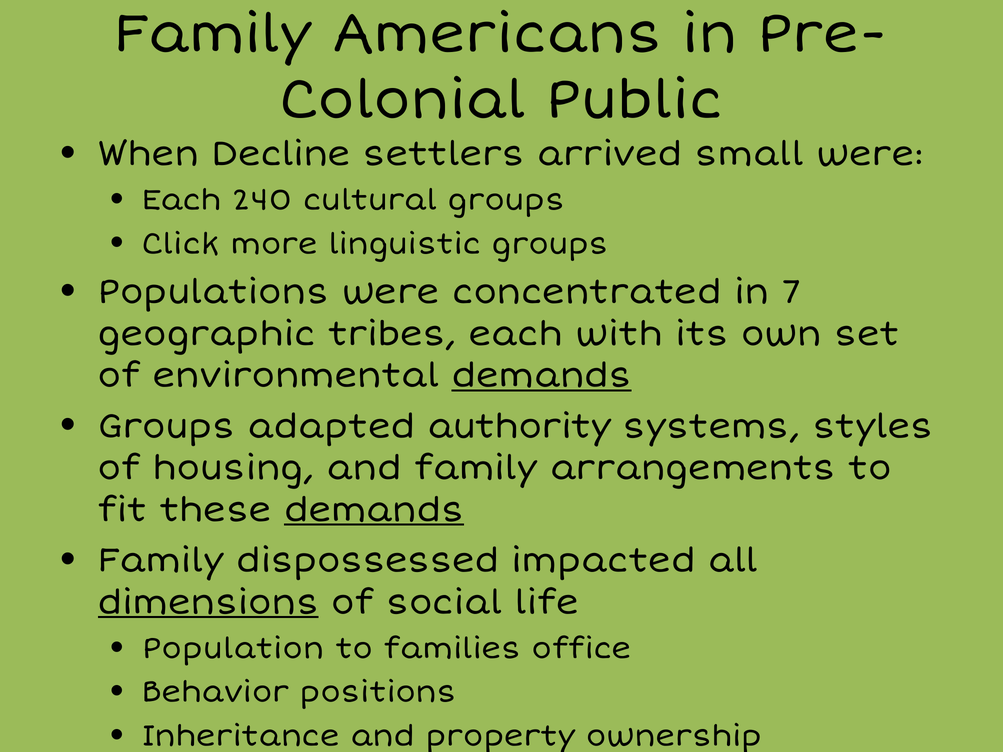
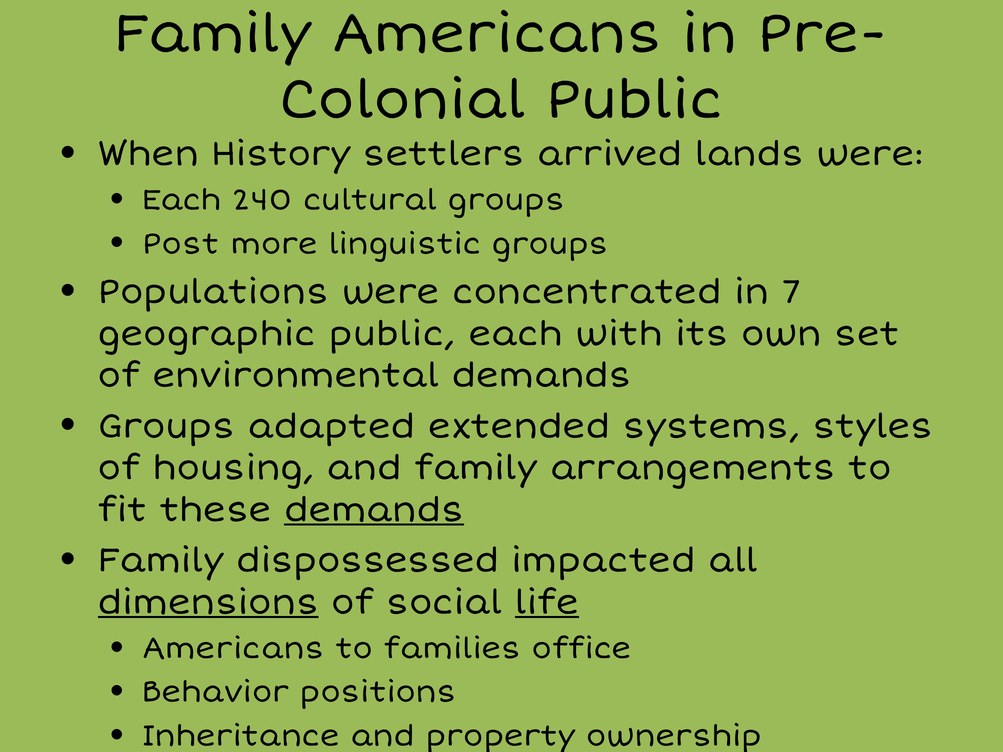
Decline: Decline -> History
small: small -> lands
Click: Click -> Post
geographic tribes: tribes -> public
demands at (542, 375) underline: present -> none
authority: authority -> extended
life underline: none -> present
Population at (233, 649): Population -> Americans
